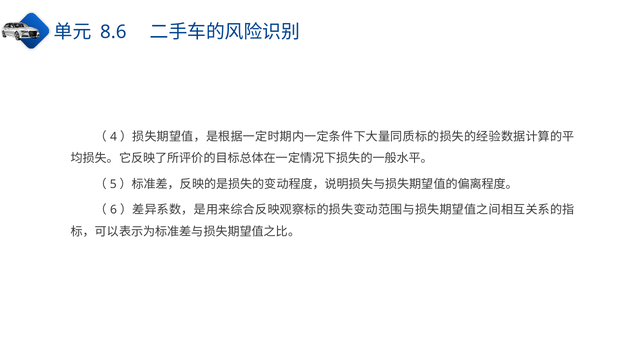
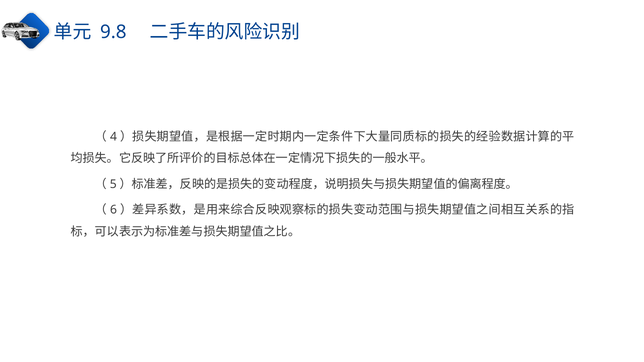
8.6: 8.6 -> 9.8
